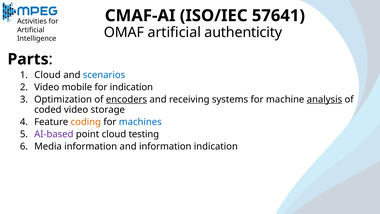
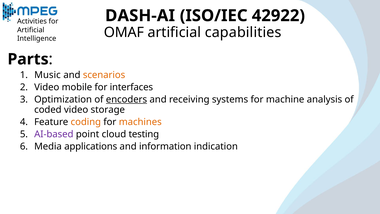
CMAF-AI: CMAF-AI -> DASH-AI
57641: 57641 -> 42922
authenticity: authenticity -> capabilities
Cloud at (48, 75): Cloud -> Music
scenarios colour: blue -> orange
for indication: indication -> interfaces
analysis underline: present -> none
machines colour: blue -> orange
Media information: information -> applications
